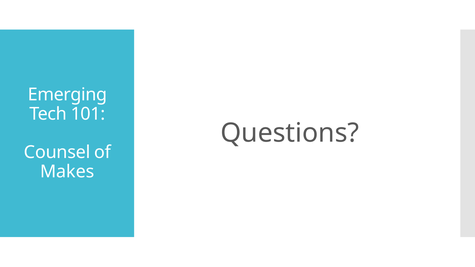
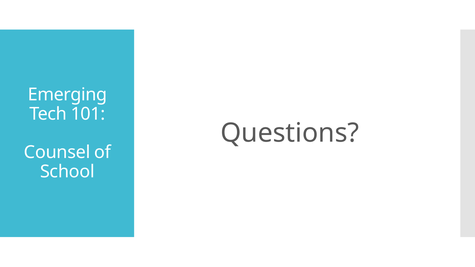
Makes: Makes -> School
